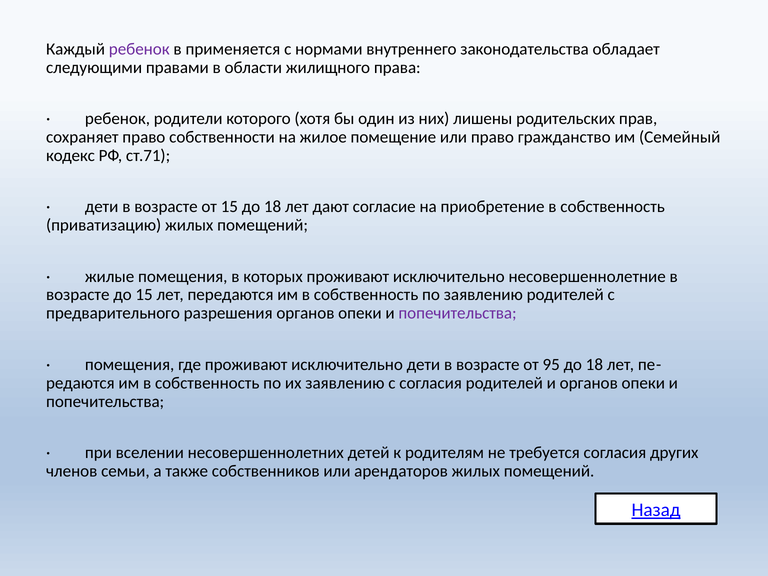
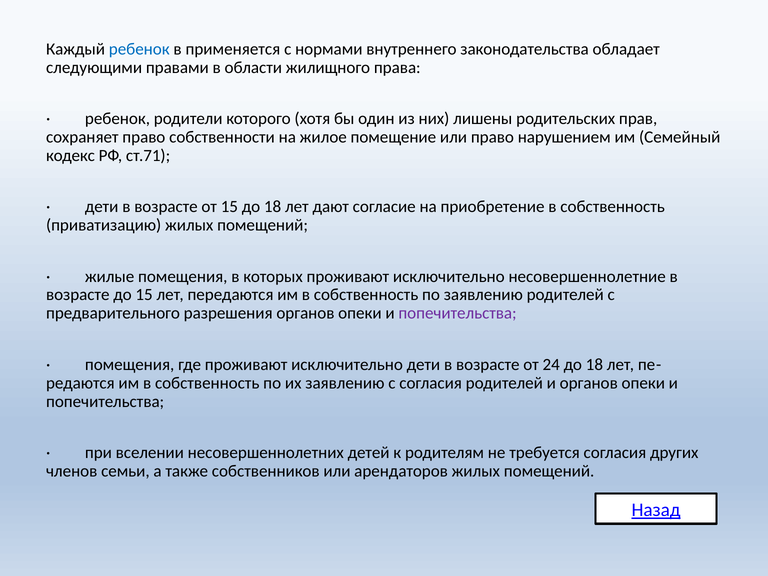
ребенок at (139, 49) colour: purple -> blue
гражданство: гражданство -> нарушением
95: 95 -> 24
